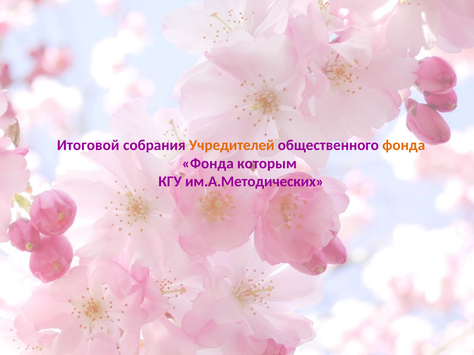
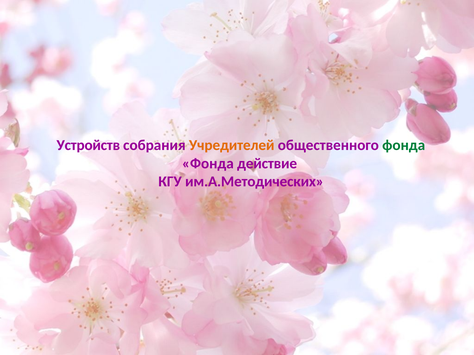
Итоговой: Итоговой -> Устройств
фонда at (404, 145) colour: orange -> green
которым: которым -> действие
